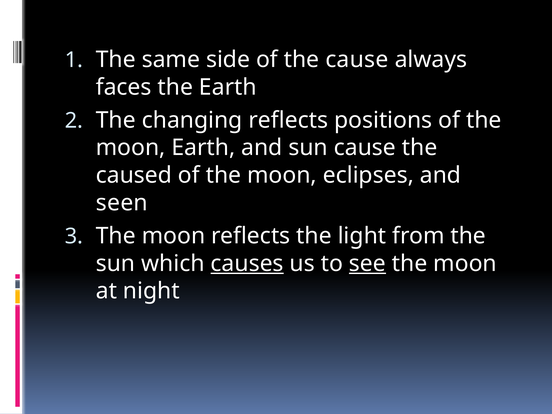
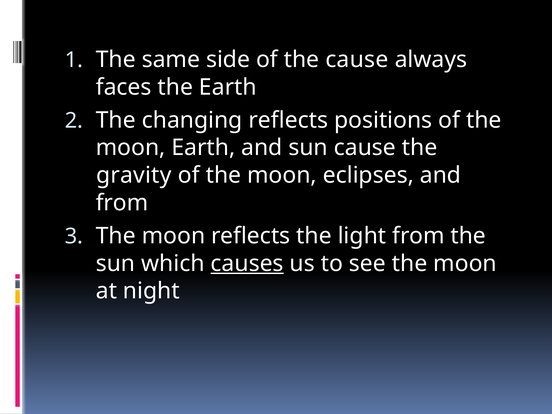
caused: caused -> gravity
seen at (122, 203): seen -> from
see underline: present -> none
